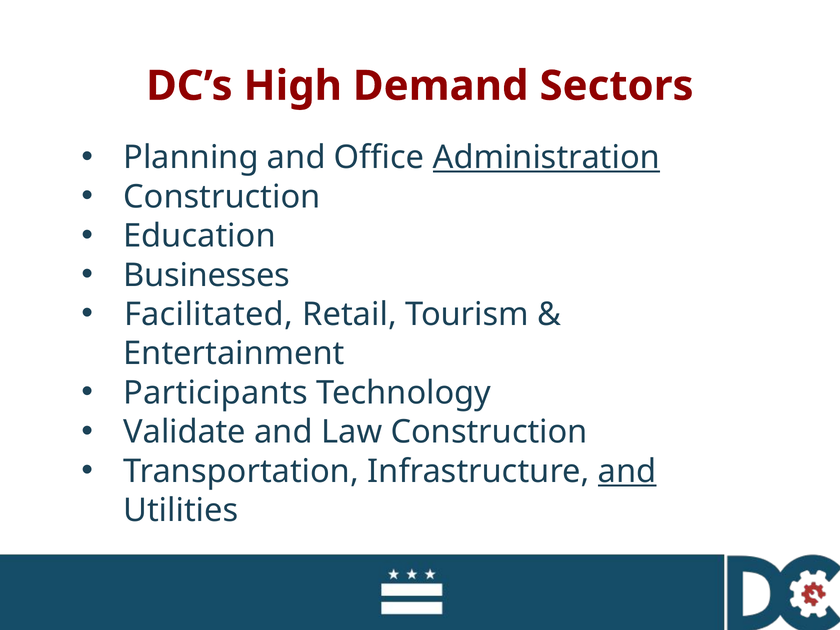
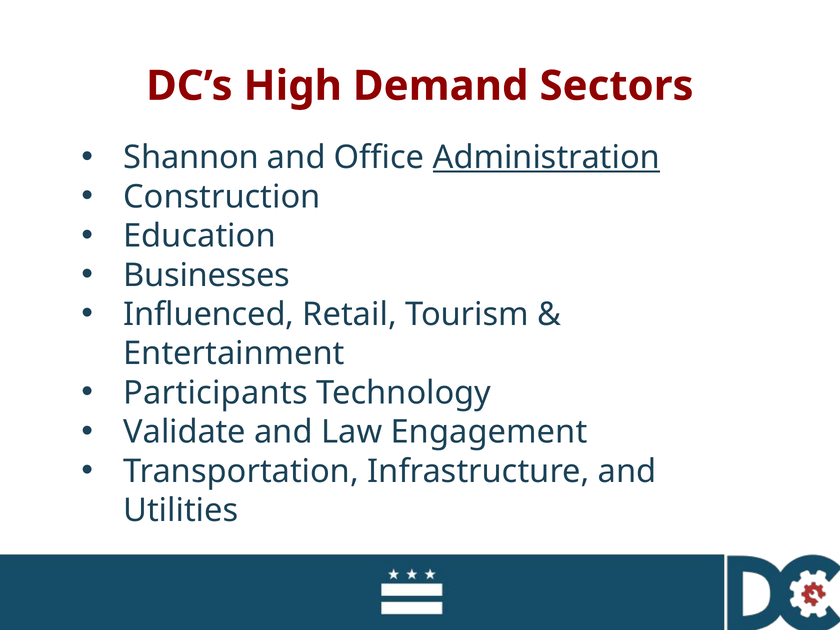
Planning: Planning -> Shannon
Facilitated: Facilitated -> Influenced
Law Construction: Construction -> Engagement
and at (627, 471) underline: present -> none
